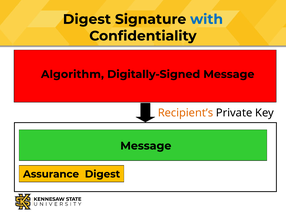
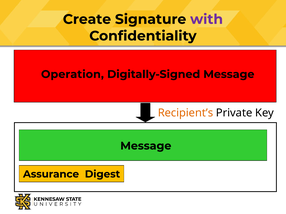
Digest at (87, 19): Digest -> Create
with colour: blue -> purple
Algorithm: Algorithm -> Operation
